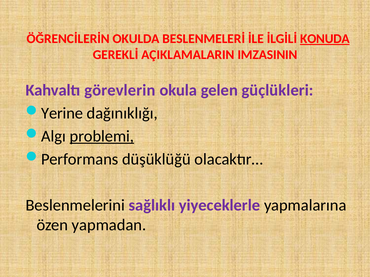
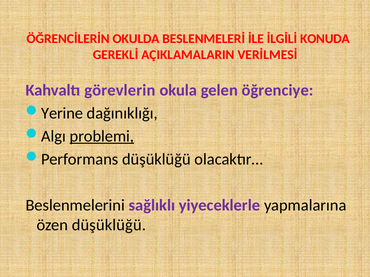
KONUDA underline: present -> none
IMZASININ: IMZASININ -> VERİLMESİ
güçlükleri: güçlükleri -> öğrenciye
özen yapmadan: yapmadan -> düşüklüğü
